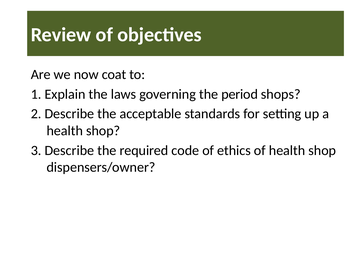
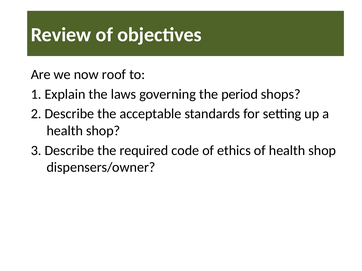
coat: coat -> roof
